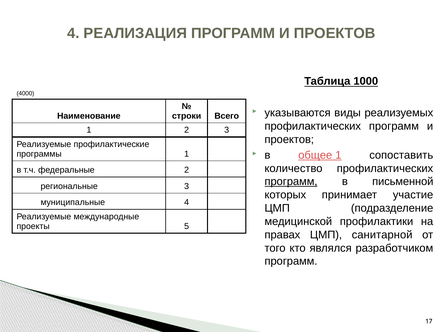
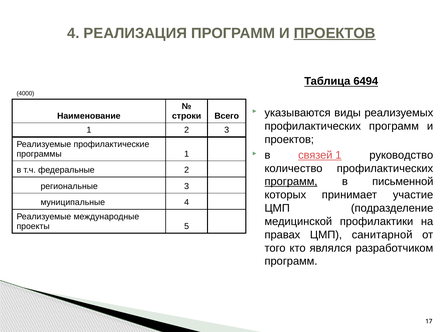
ПРОЕКТОВ at (335, 33) underline: none -> present
1000: 1000 -> 6494
общее: общее -> связей
сопоставить: сопоставить -> руководство
